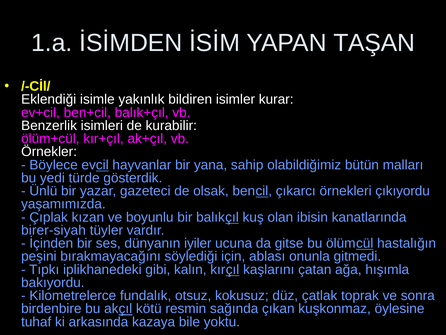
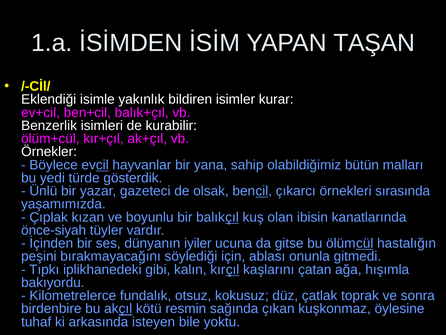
çıkıyordu: çıkıyordu -> sırasında
birer-siyah: birer-siyah -> önce-siyah
kazaya: kazaya -> isteyen
